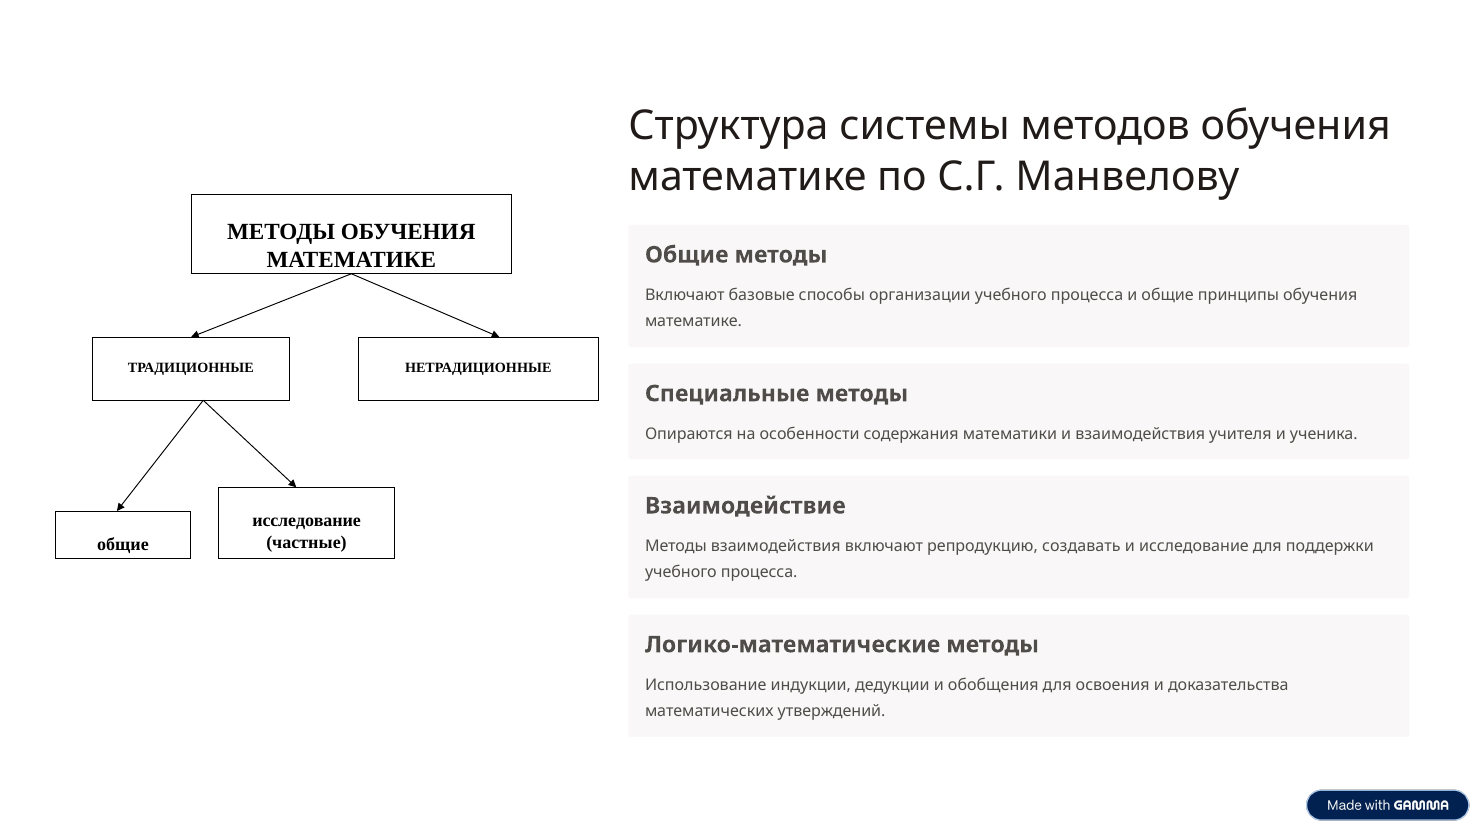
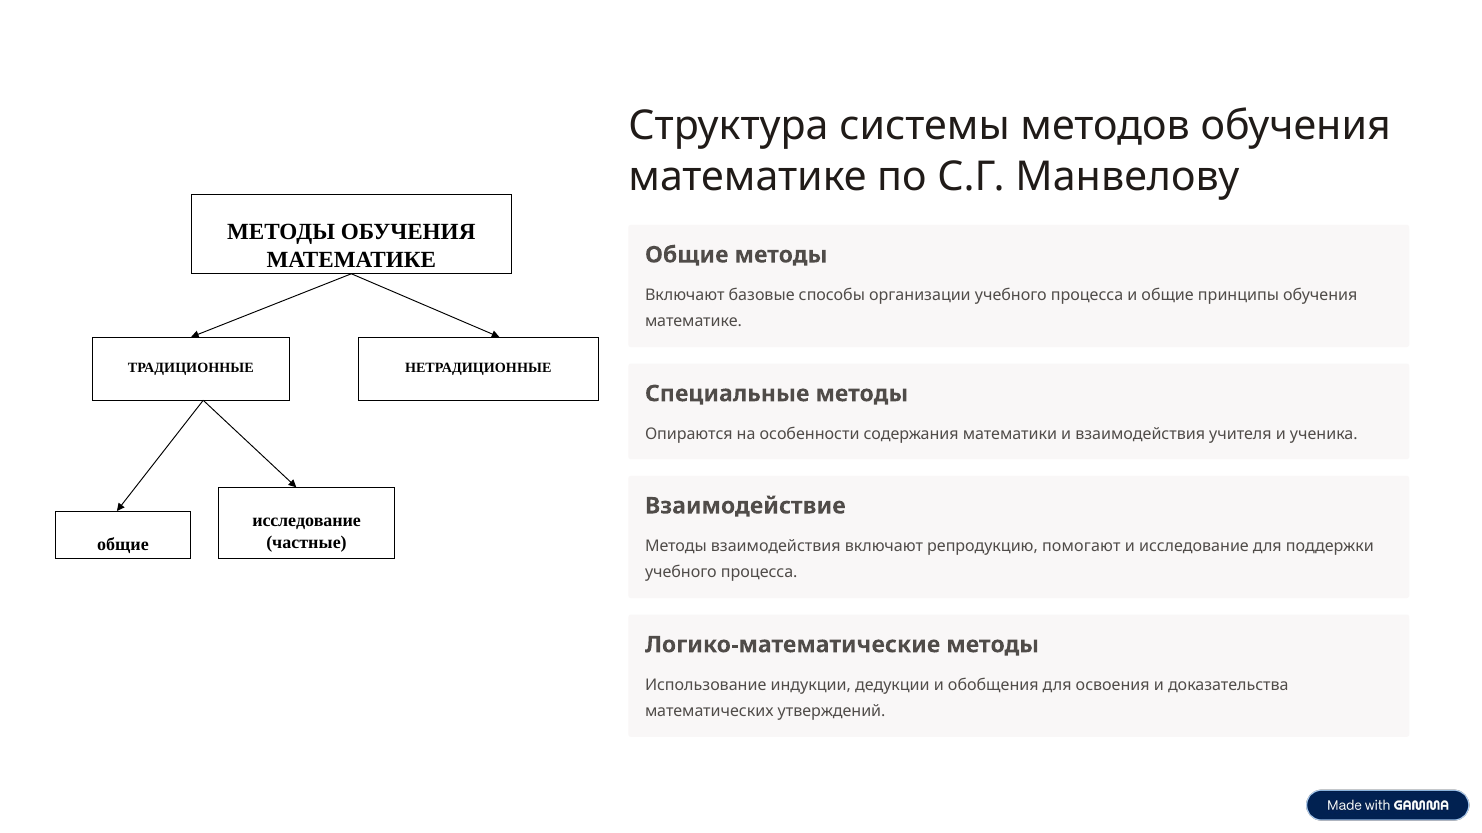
создавать: создавать -> помогают
